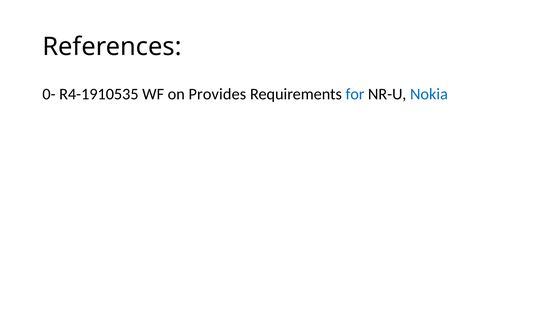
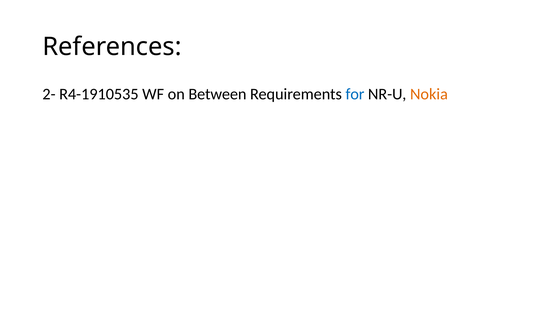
0-: 0- -> 2-
Provides: Provides -> Between
Nokia colour: blue -> orange
